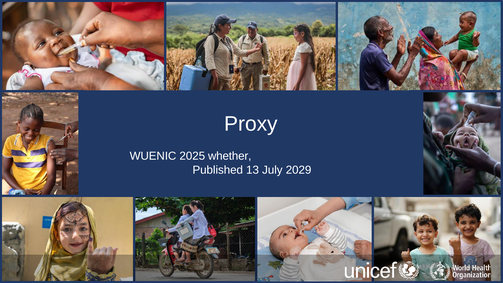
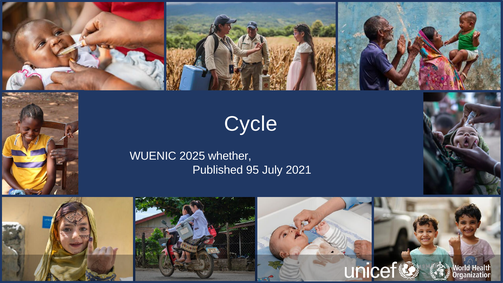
Proxy: Proxy -> Cycle
13: 13 -> 95
2029: 2029 -> 2021
